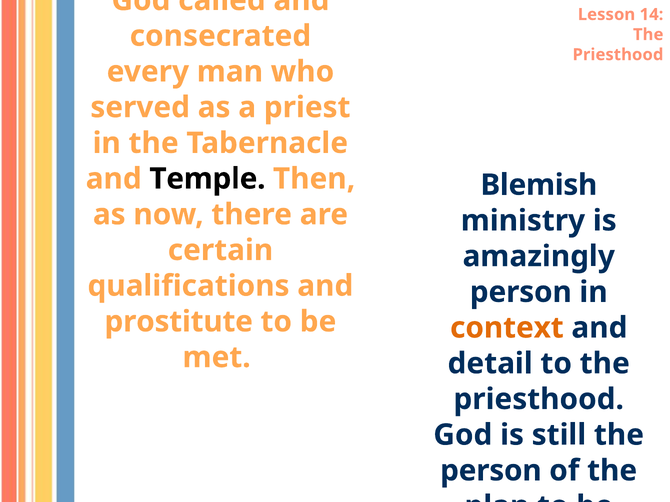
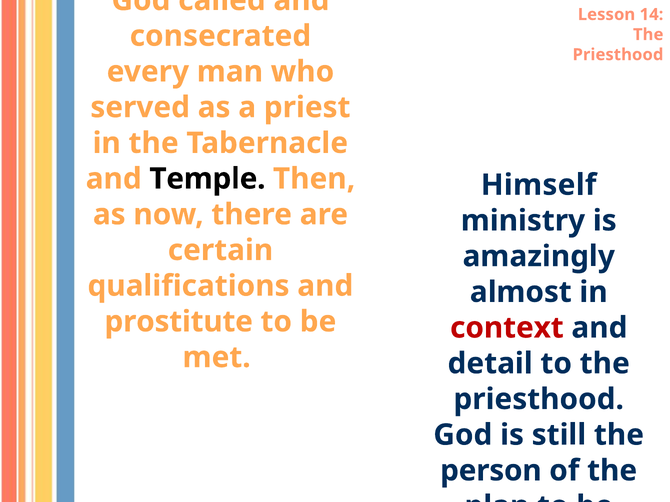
Blemish: Blemish -> Himself
person at (521, 292): person -> almost
context colour: orange -> red
